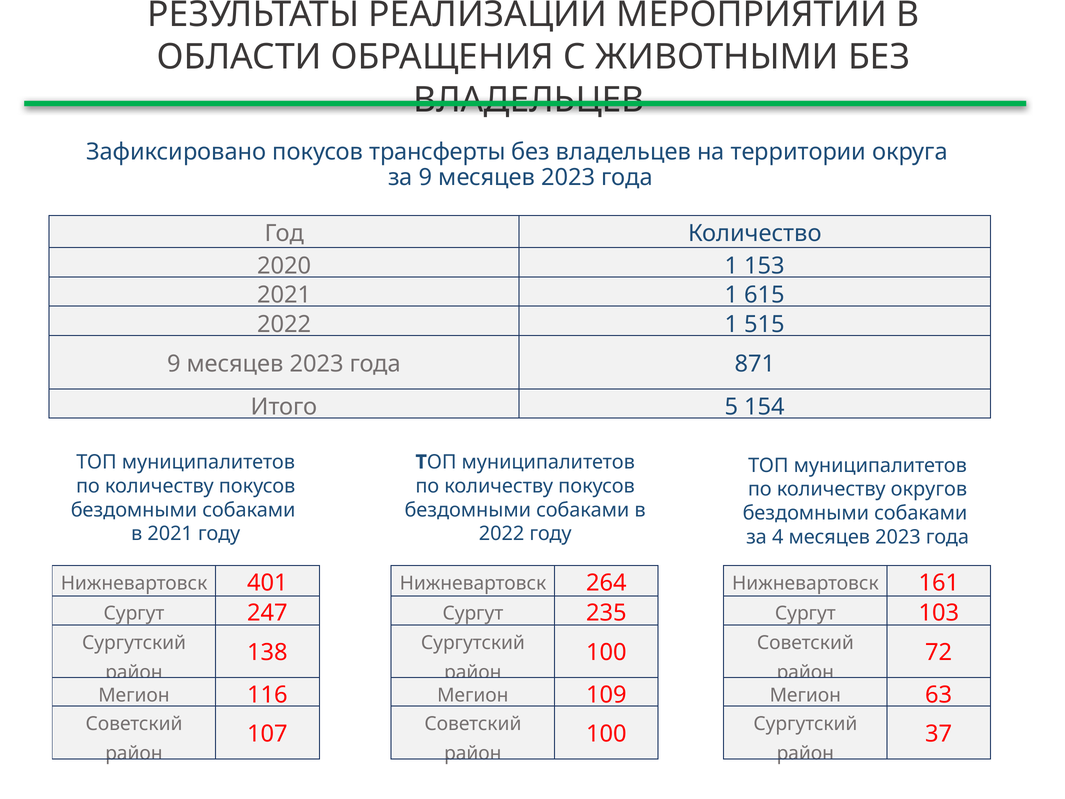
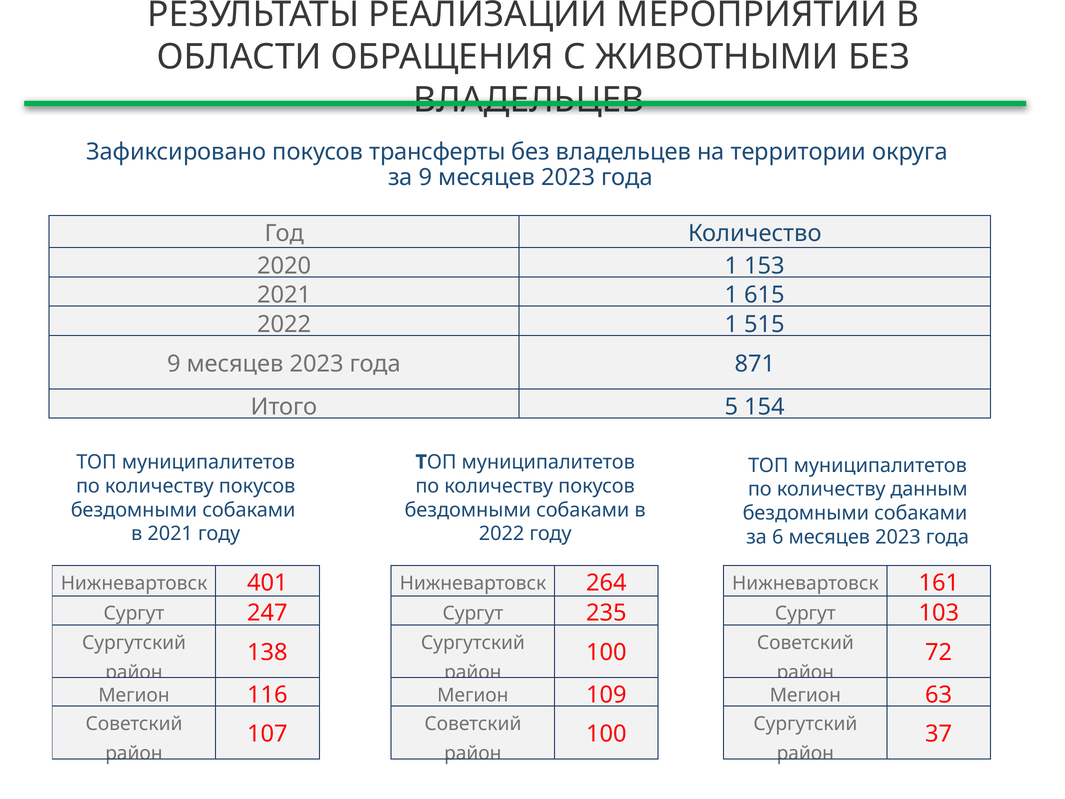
округов: округов -> данным
4: 4 -> 6
